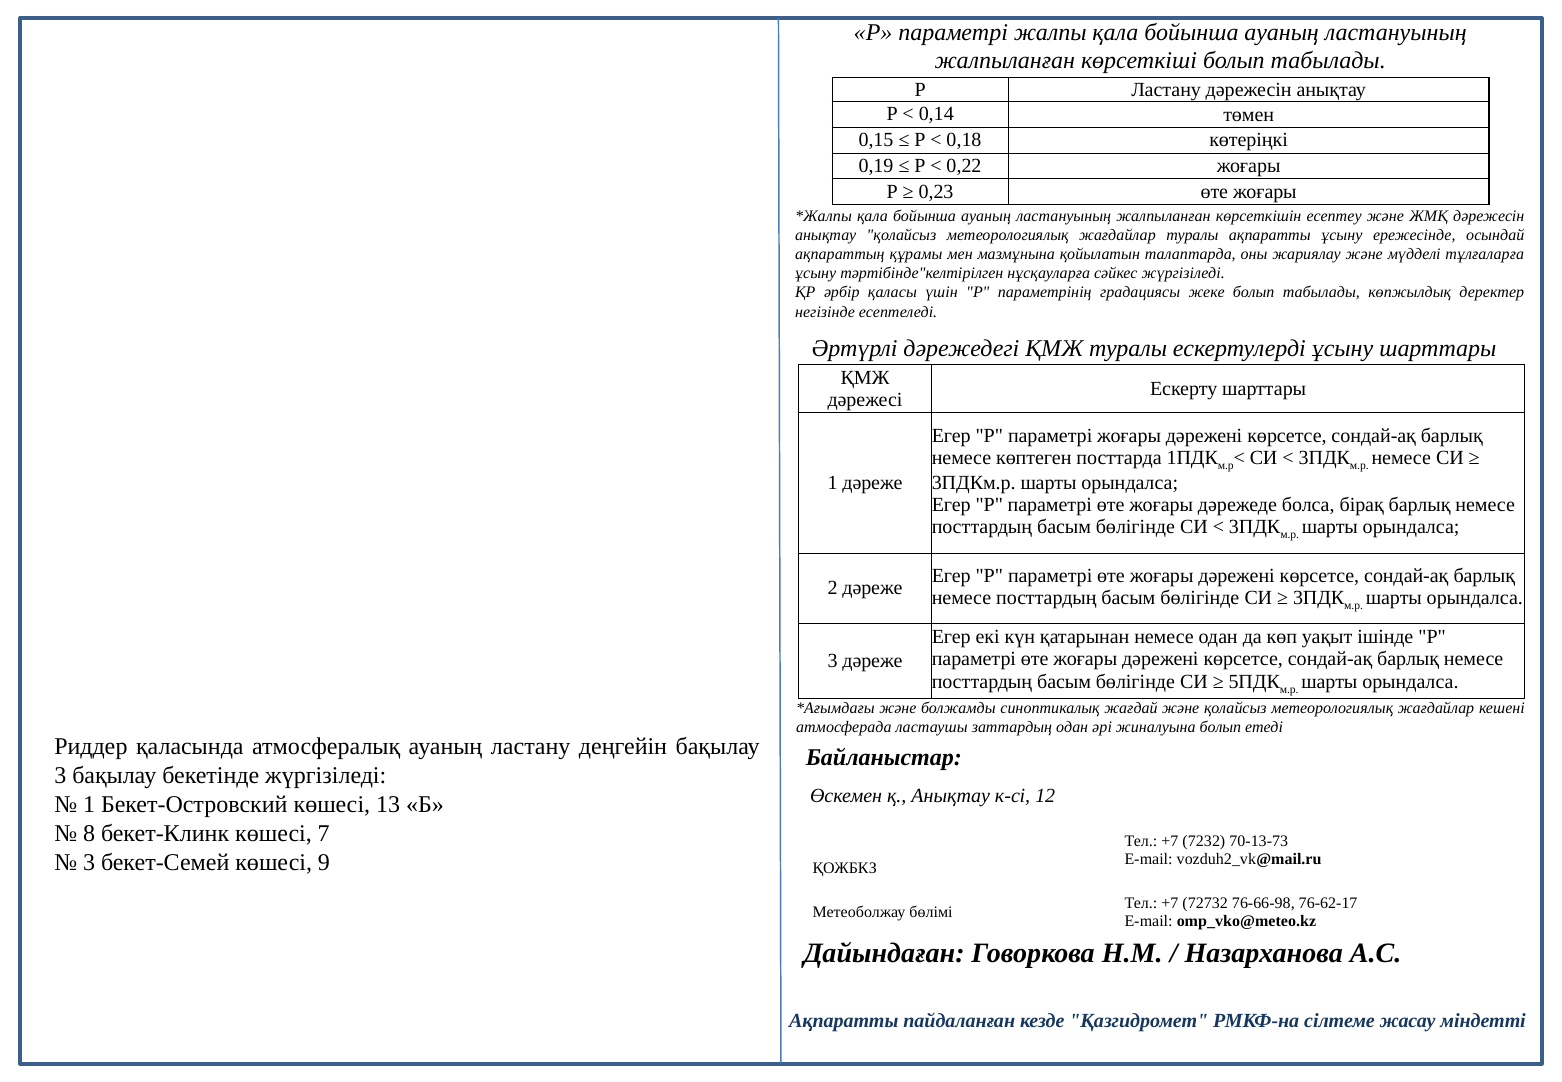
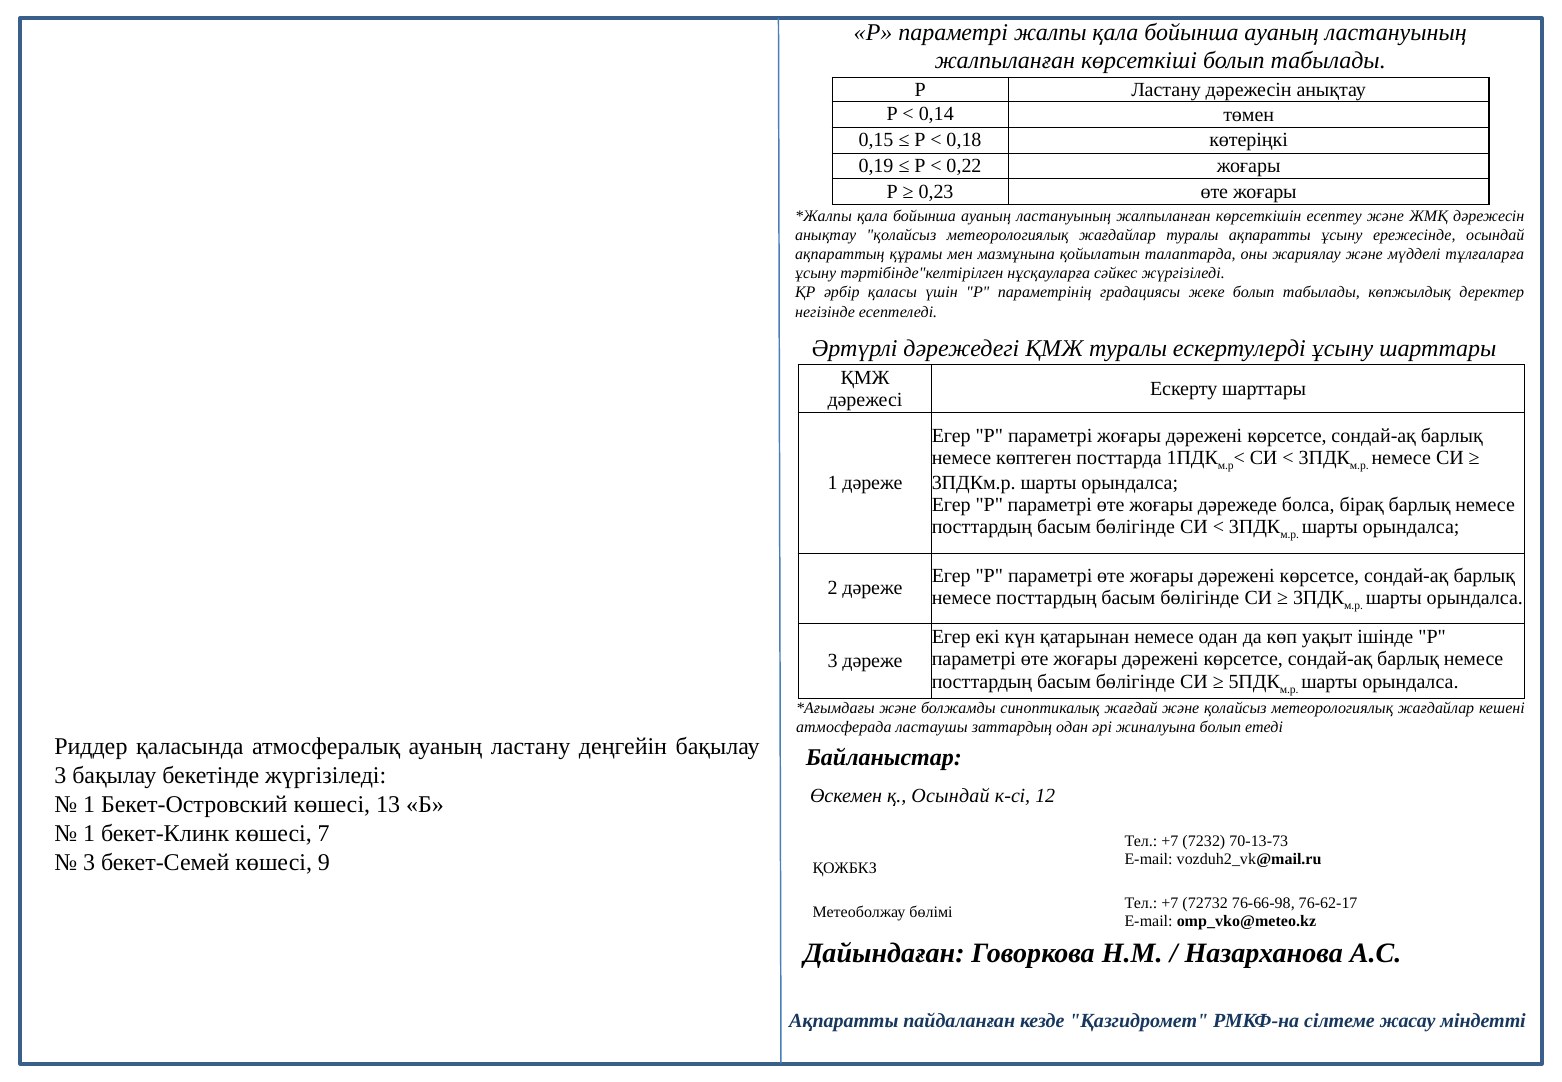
қ Анықтау: Анықтау -> Осындай
8 at (89, 833): 8 -> 1
